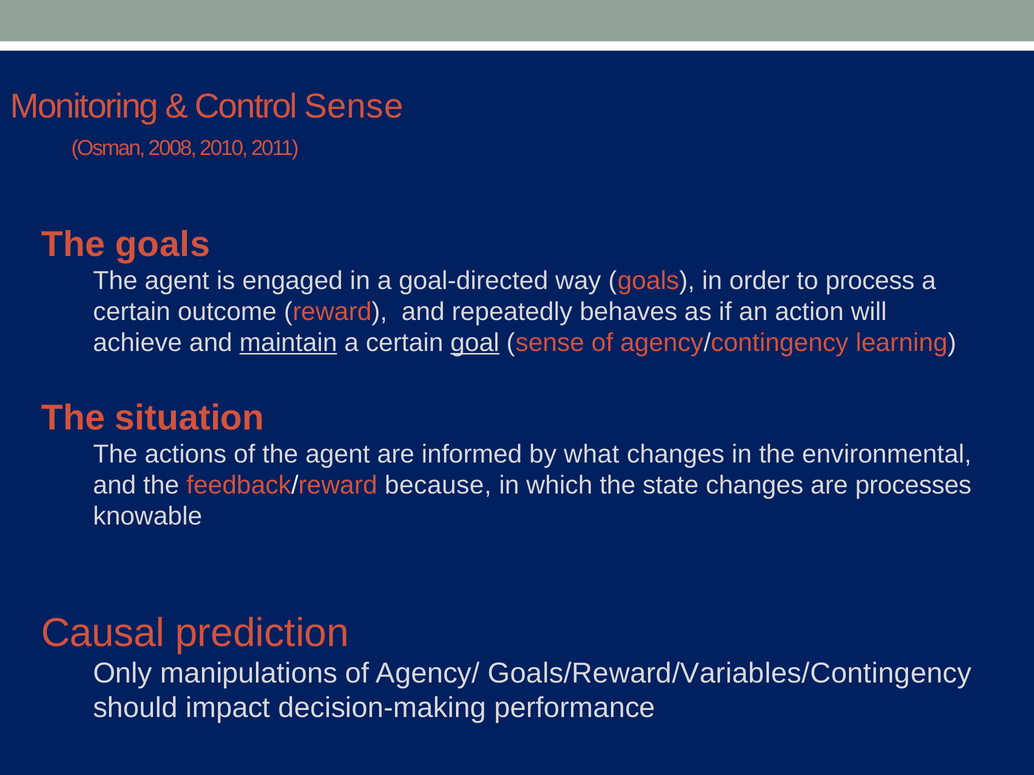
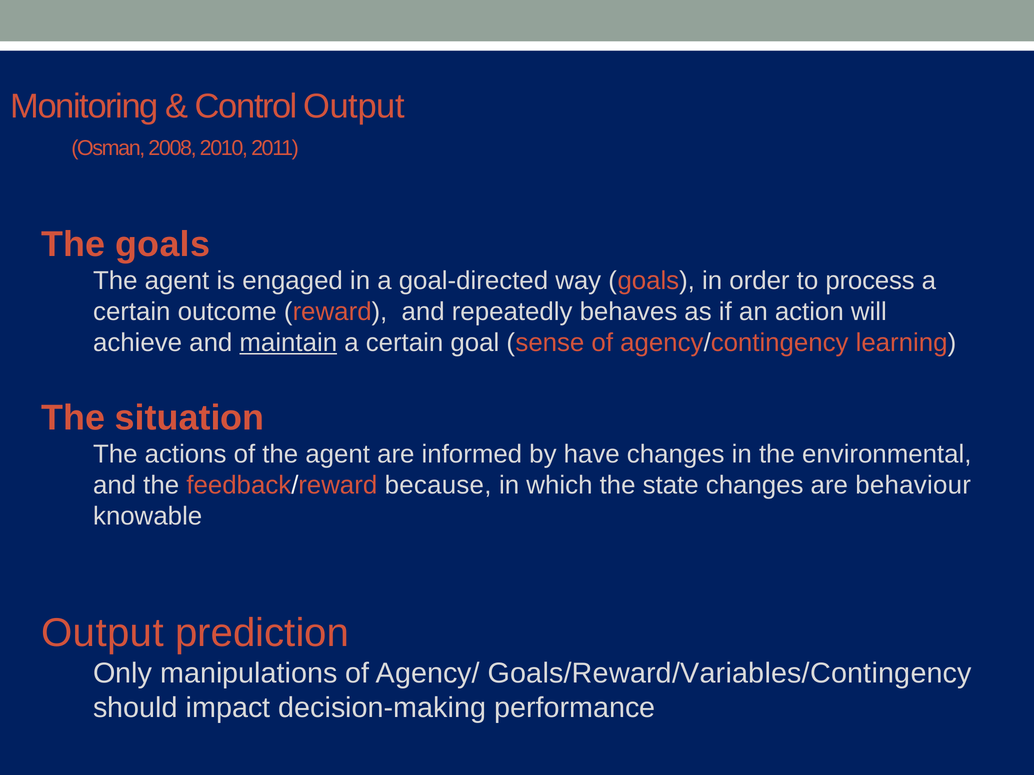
Control Sense: Sense -> Output
goal underline: present -> none
what: what -> have
processes: processes -> behaviour
Causal at (103, 633): Causal -> Output
